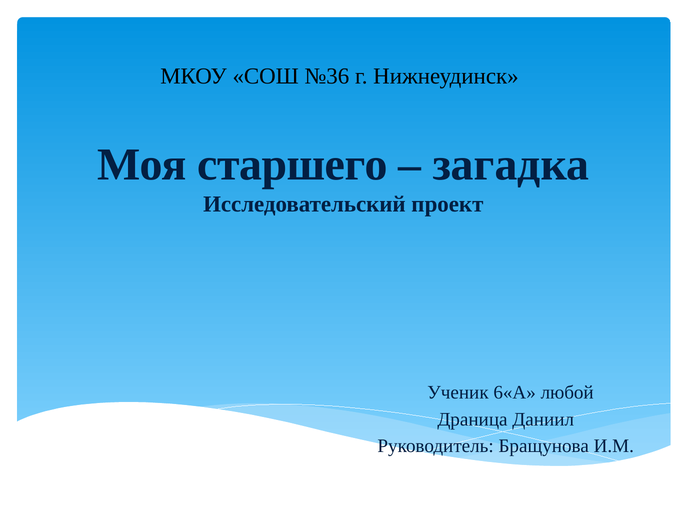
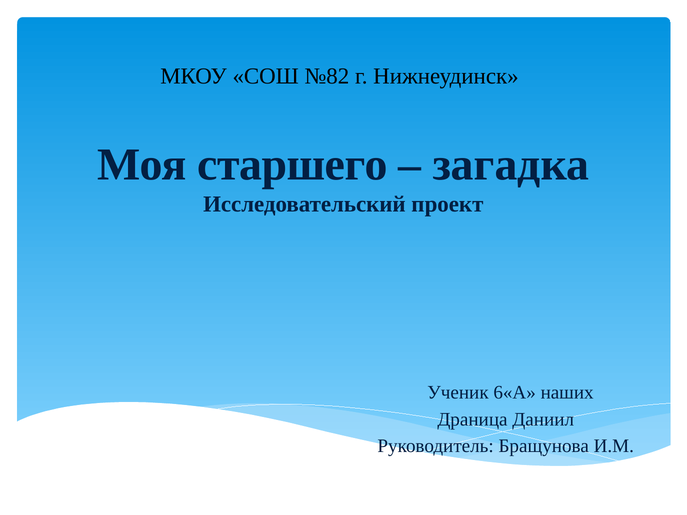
№36: №36 -> №82
любой: любой -> наших
